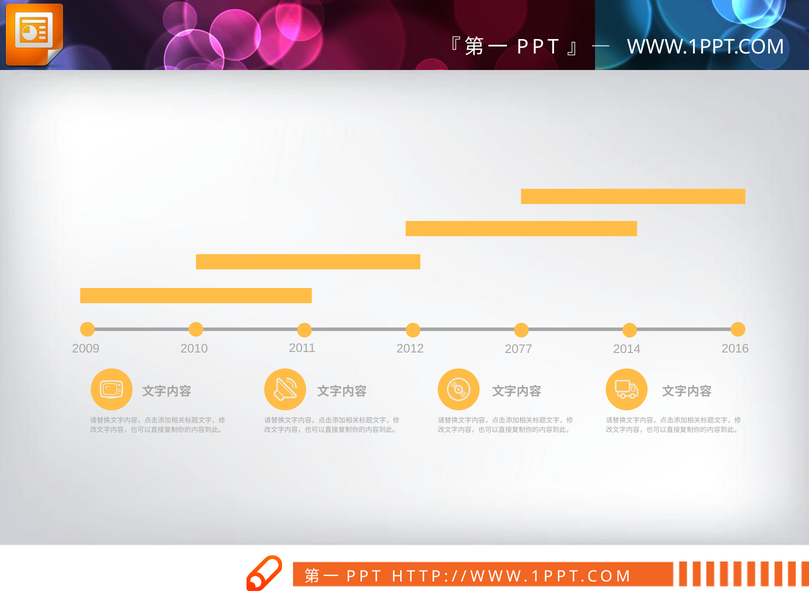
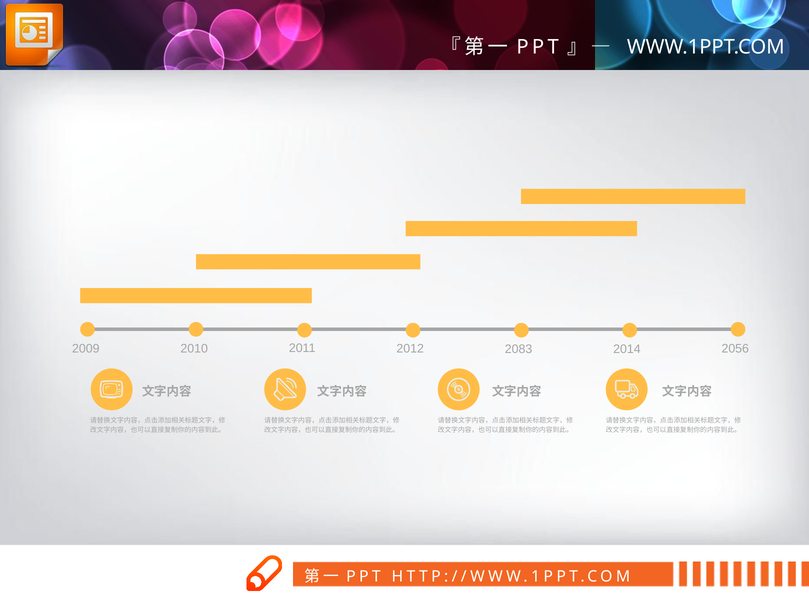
2016: 2016 -> 2056
2077: 2077 -> 2083
